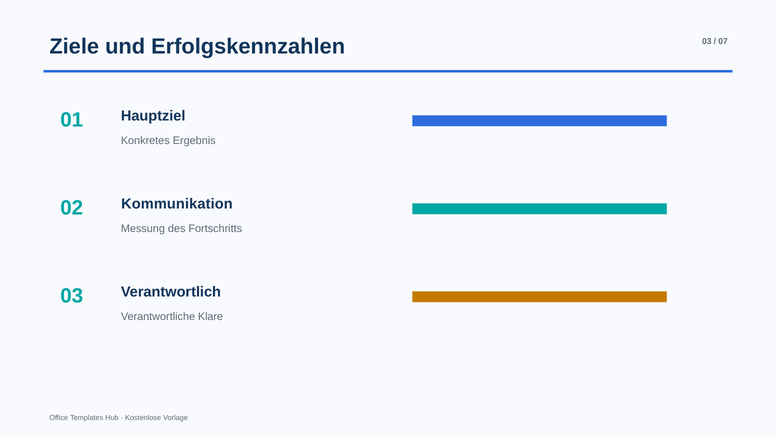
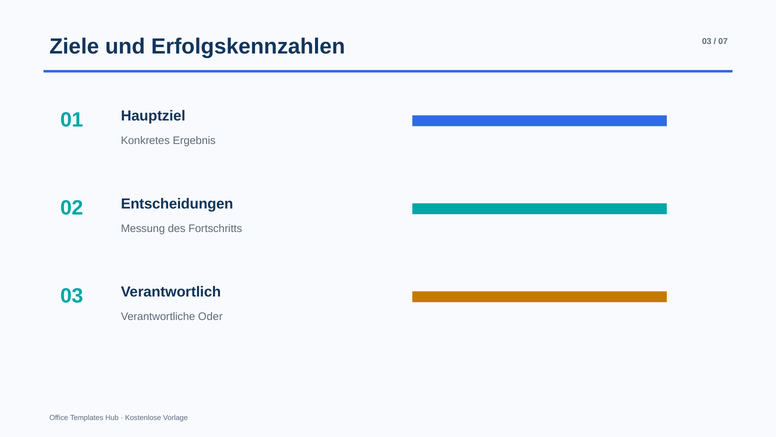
Kommunikation: Kommunikation -> Entscheidungen
Klare: Klare -> Oder
